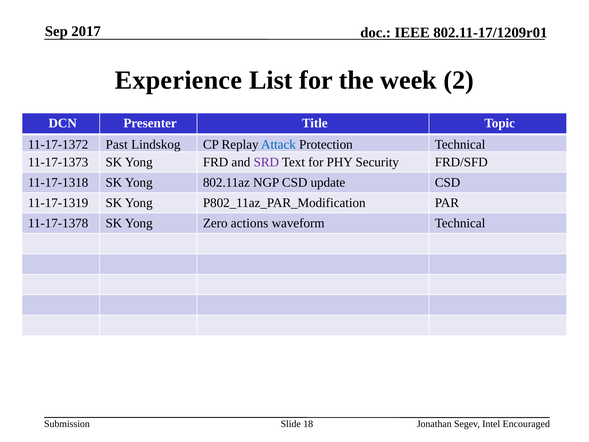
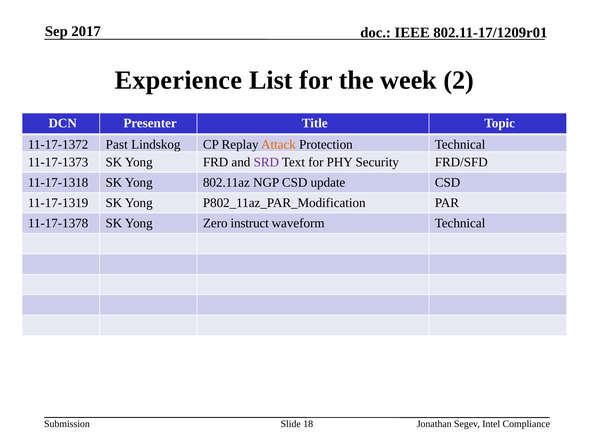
Attack colour: blue -> orange
actions: actions -> instruct
Encouraged: Encouraged -> Compliance
